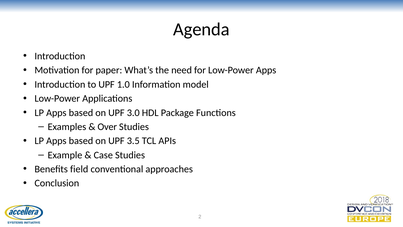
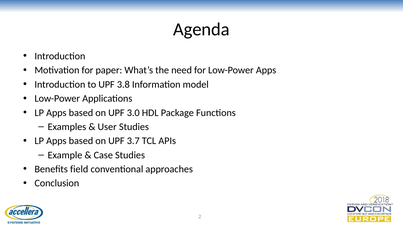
1.0: 1.0 -> 3.8
Over: Over -> User
3.5: 3.5 -> 3.7
